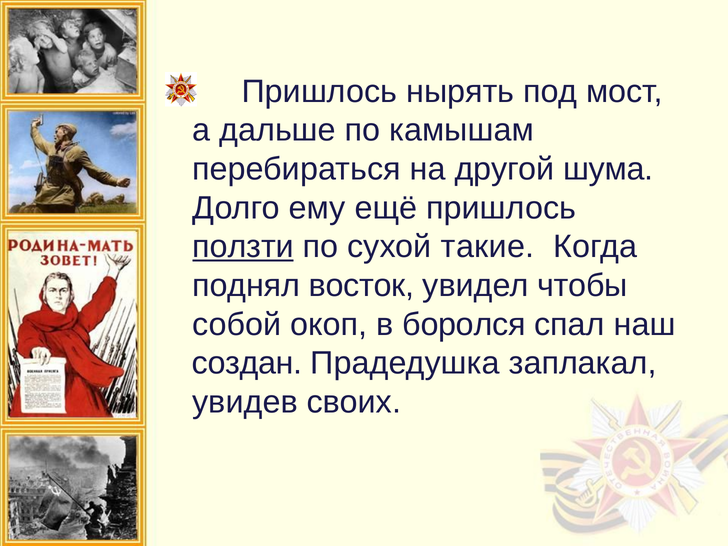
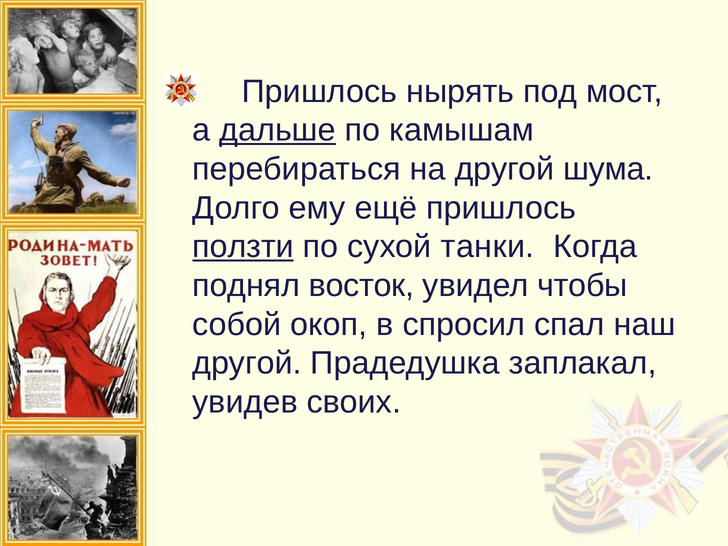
дальше underline: none -> present
такие: такие -> танки
боролся: боролся -> спросил
создан at (247, 363): создан -> другой
